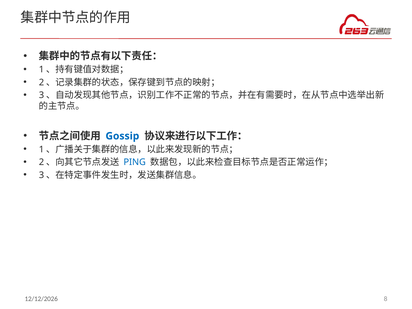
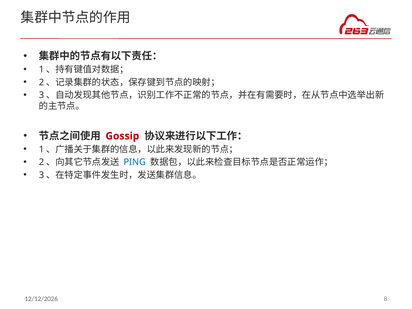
Gossip colour: blue -> red
